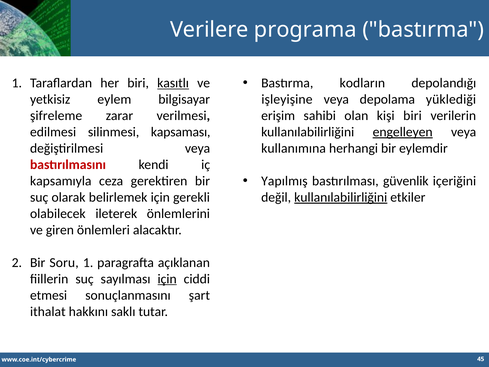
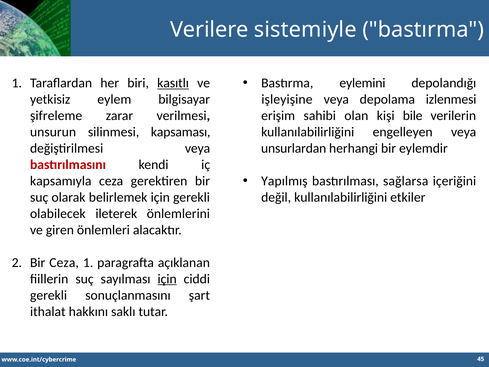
programa: programa -> sistemiyle
kodların: kodların -> eylemini
yüklediği: yüklediği -> izlenmesi
kişi biri: biri -> bile
edilmesi: edilmesi -> unsurun
engelleyen underline: present -> none
kullanımına: kullanımına -> unsurlardan
güvenlik: güvenlik -> sağlarsa
kullanılabilirliğini at (341, 197) underline: present -> none
Bir Soru: Soru -> Ceza
etmesi at (49, 295): etmesi -> gerekli
